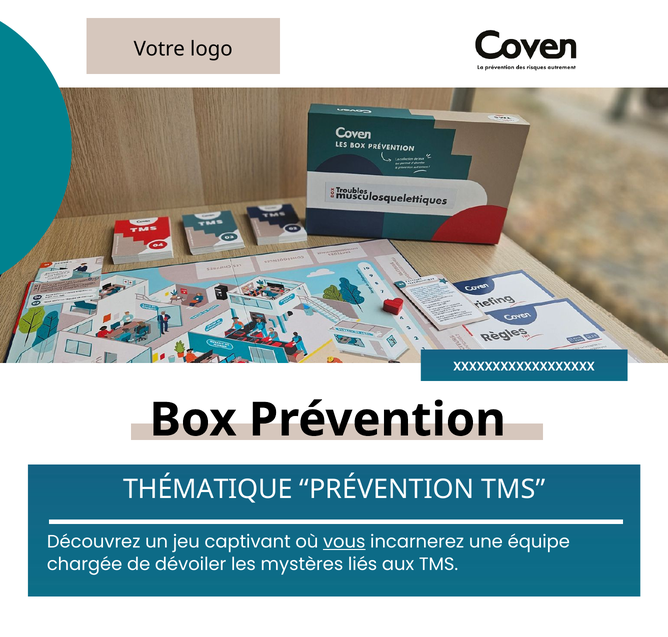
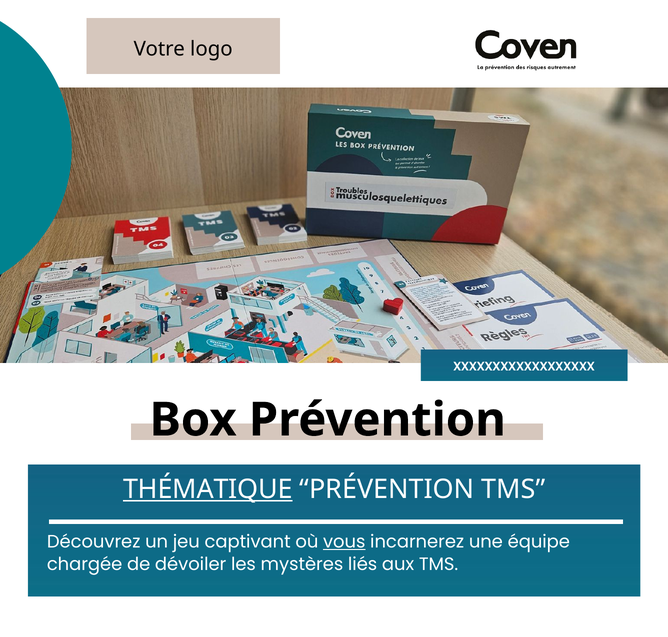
THÉMATIQUE underline: none -> present
